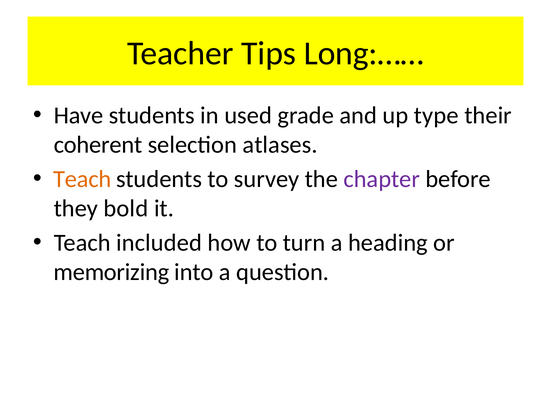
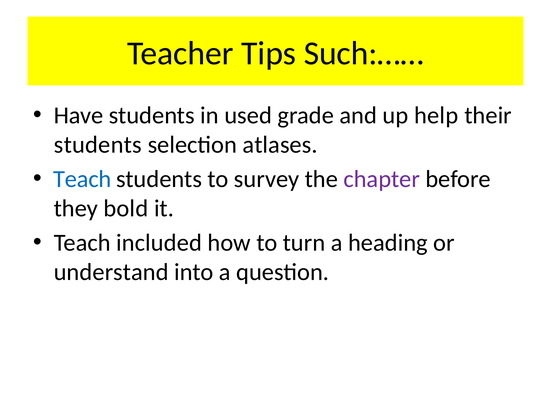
Long:……: Long:…… -> Such:……
type: type -> help
coherent at (98, 145): coherent -> students
Teach at (82, 179) colour: orange -> blue
memorizing: memorizing -> understand
